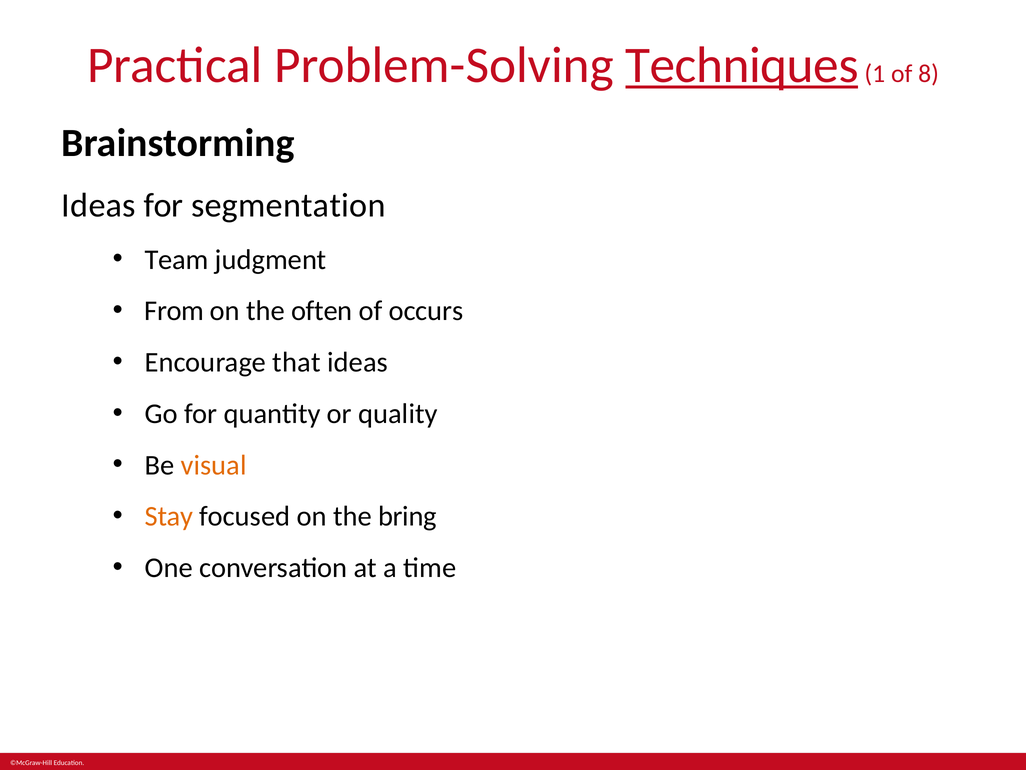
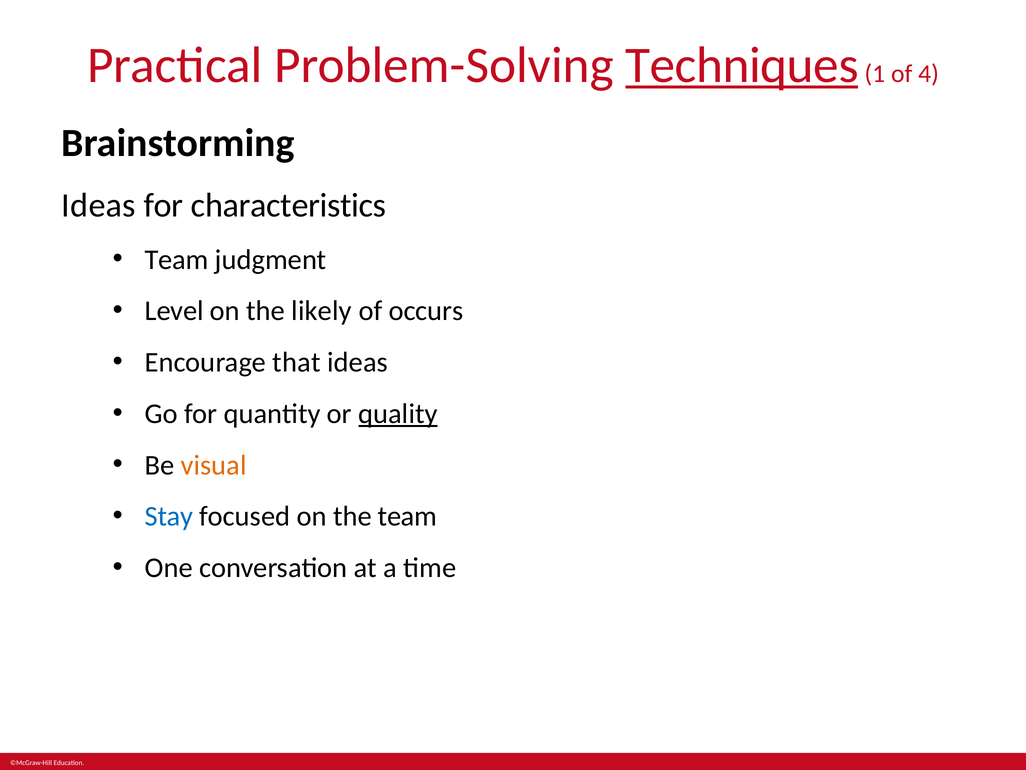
8: 8 -> 4
segmentation: segmentation -> characteristics
From: From -> Level
often: often -> likely
quality underline: none -> present
Stay colour: orange -> blue
the bring: bring -> team
